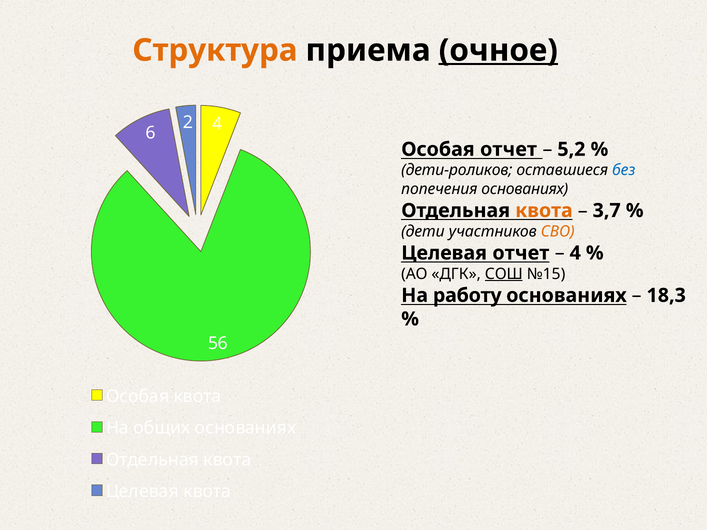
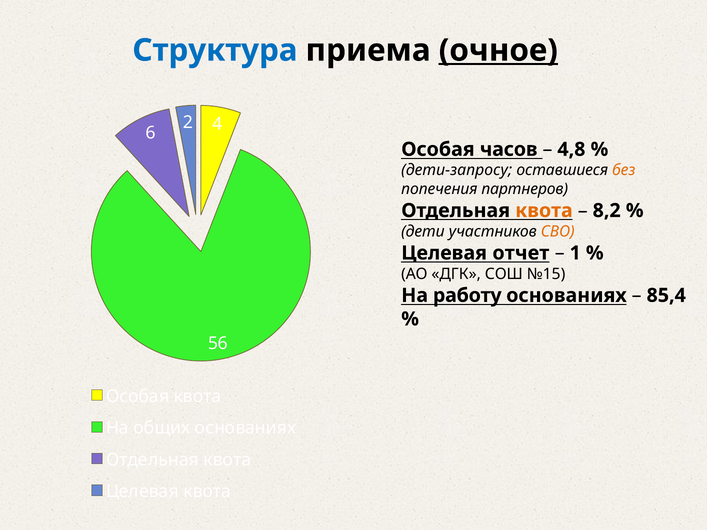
Структура colour: orange -> blue
Особая отчет: отчет -> часов
5,2: 5,2 -> 4,8
дети-роликов: дети-роликов -> дети-запросу
без colour: blue -> orange
попечения основаниях: основаниях -> партнеров
3,7: 3,7 -> 8,2
4 at (575, 253): 4 -> 1
СОШ underline: present -> none
18,3: 18,3 -> 85,4
